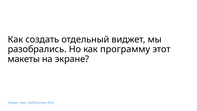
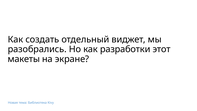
программу: программу -> разработки
